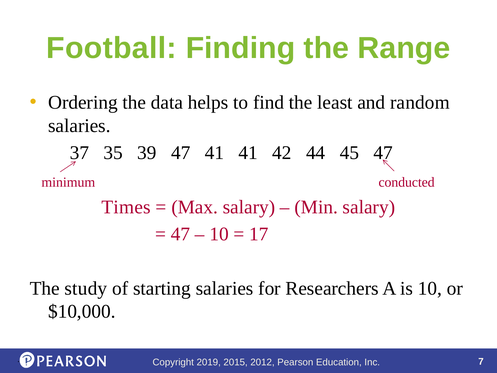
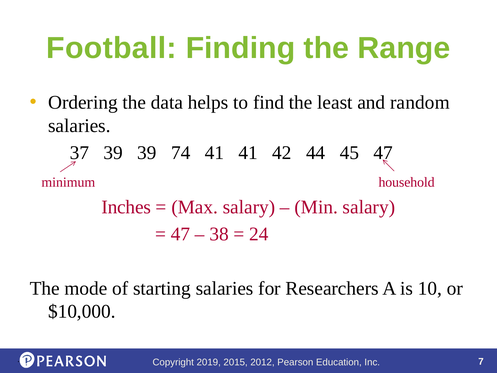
37 35: 35 -> 39
39 47: 47 -> 74
conducted: conducted -> household
Times: Times -> Inches
10 at (219, 234): 10 -> 38
17: 17 -> 24
study: study -> mode
